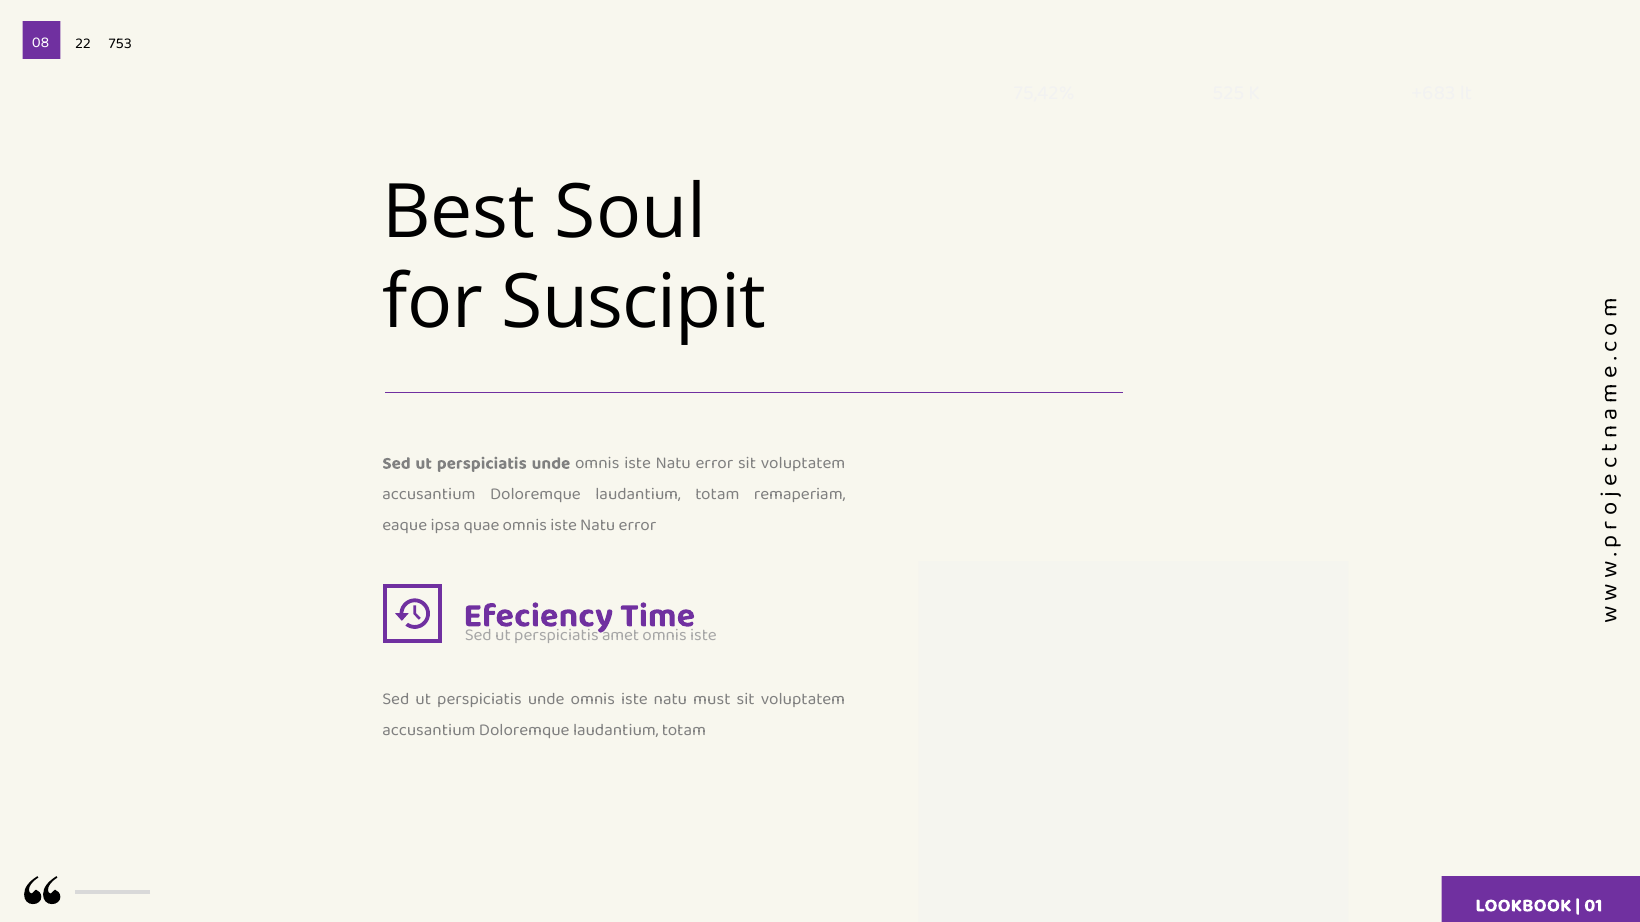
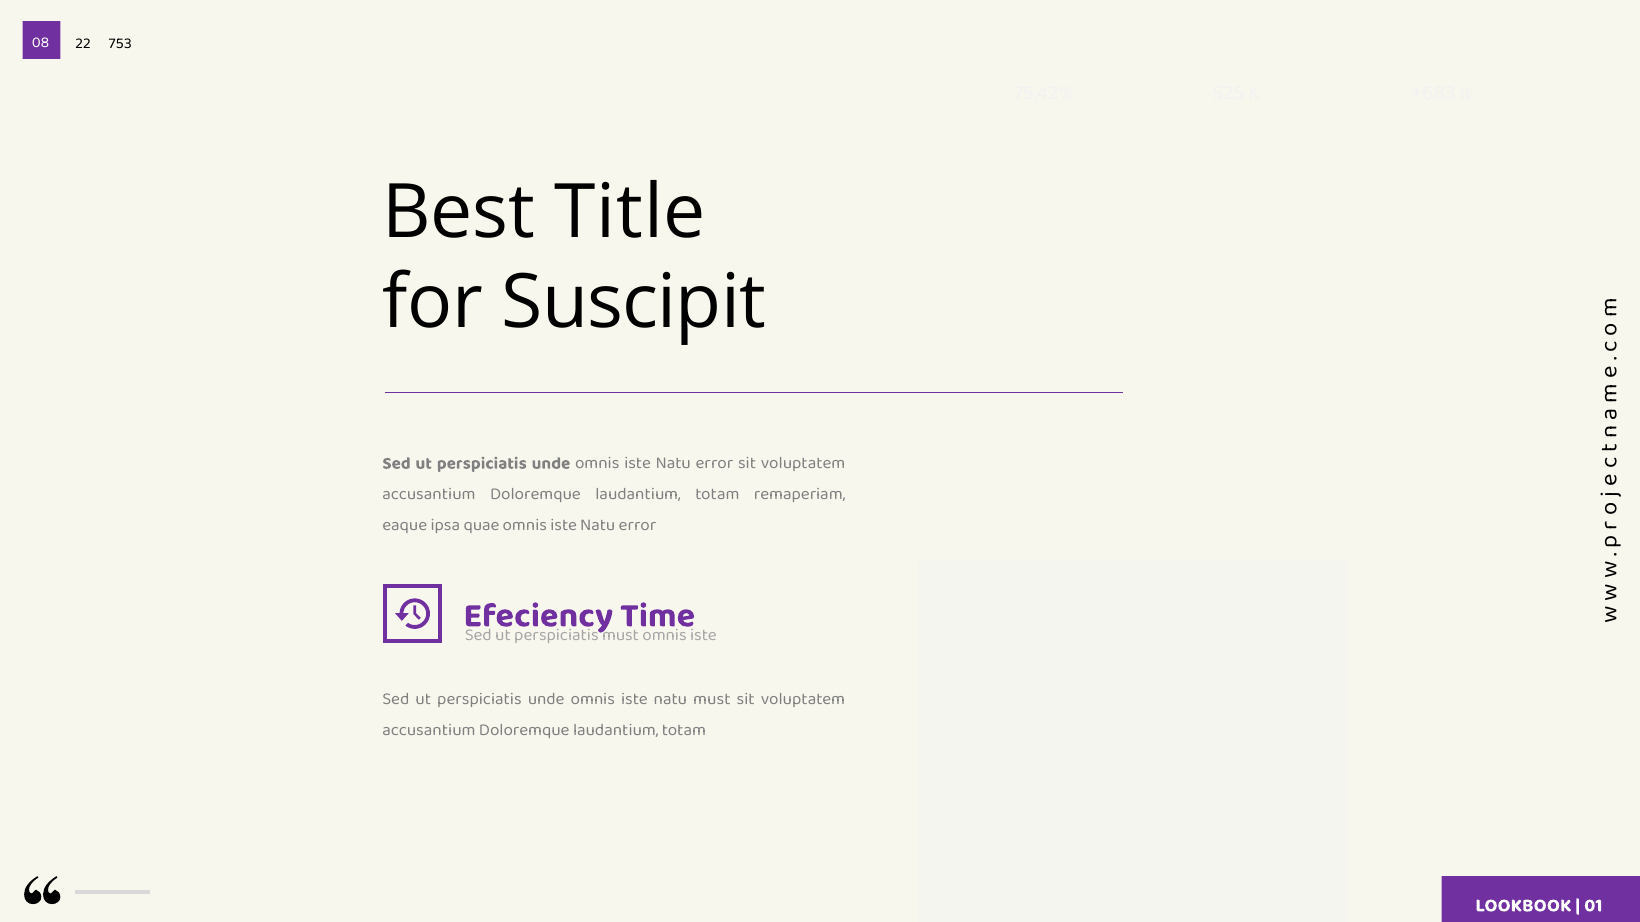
Soul: Soul -> Title
amet at (621, 636): amet -> must
